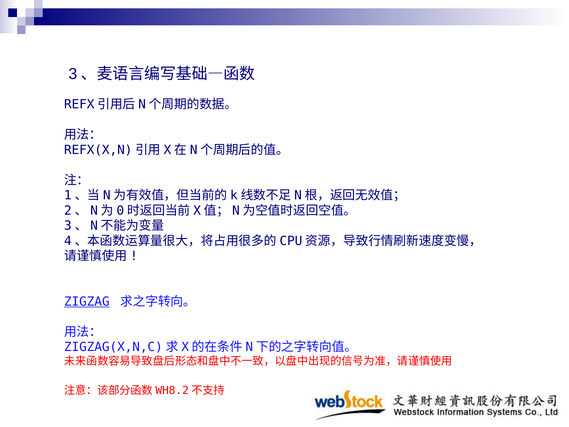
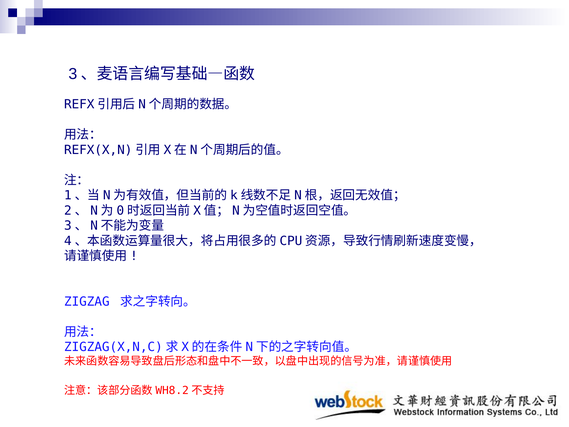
ZIGZAG underline: present -> none
